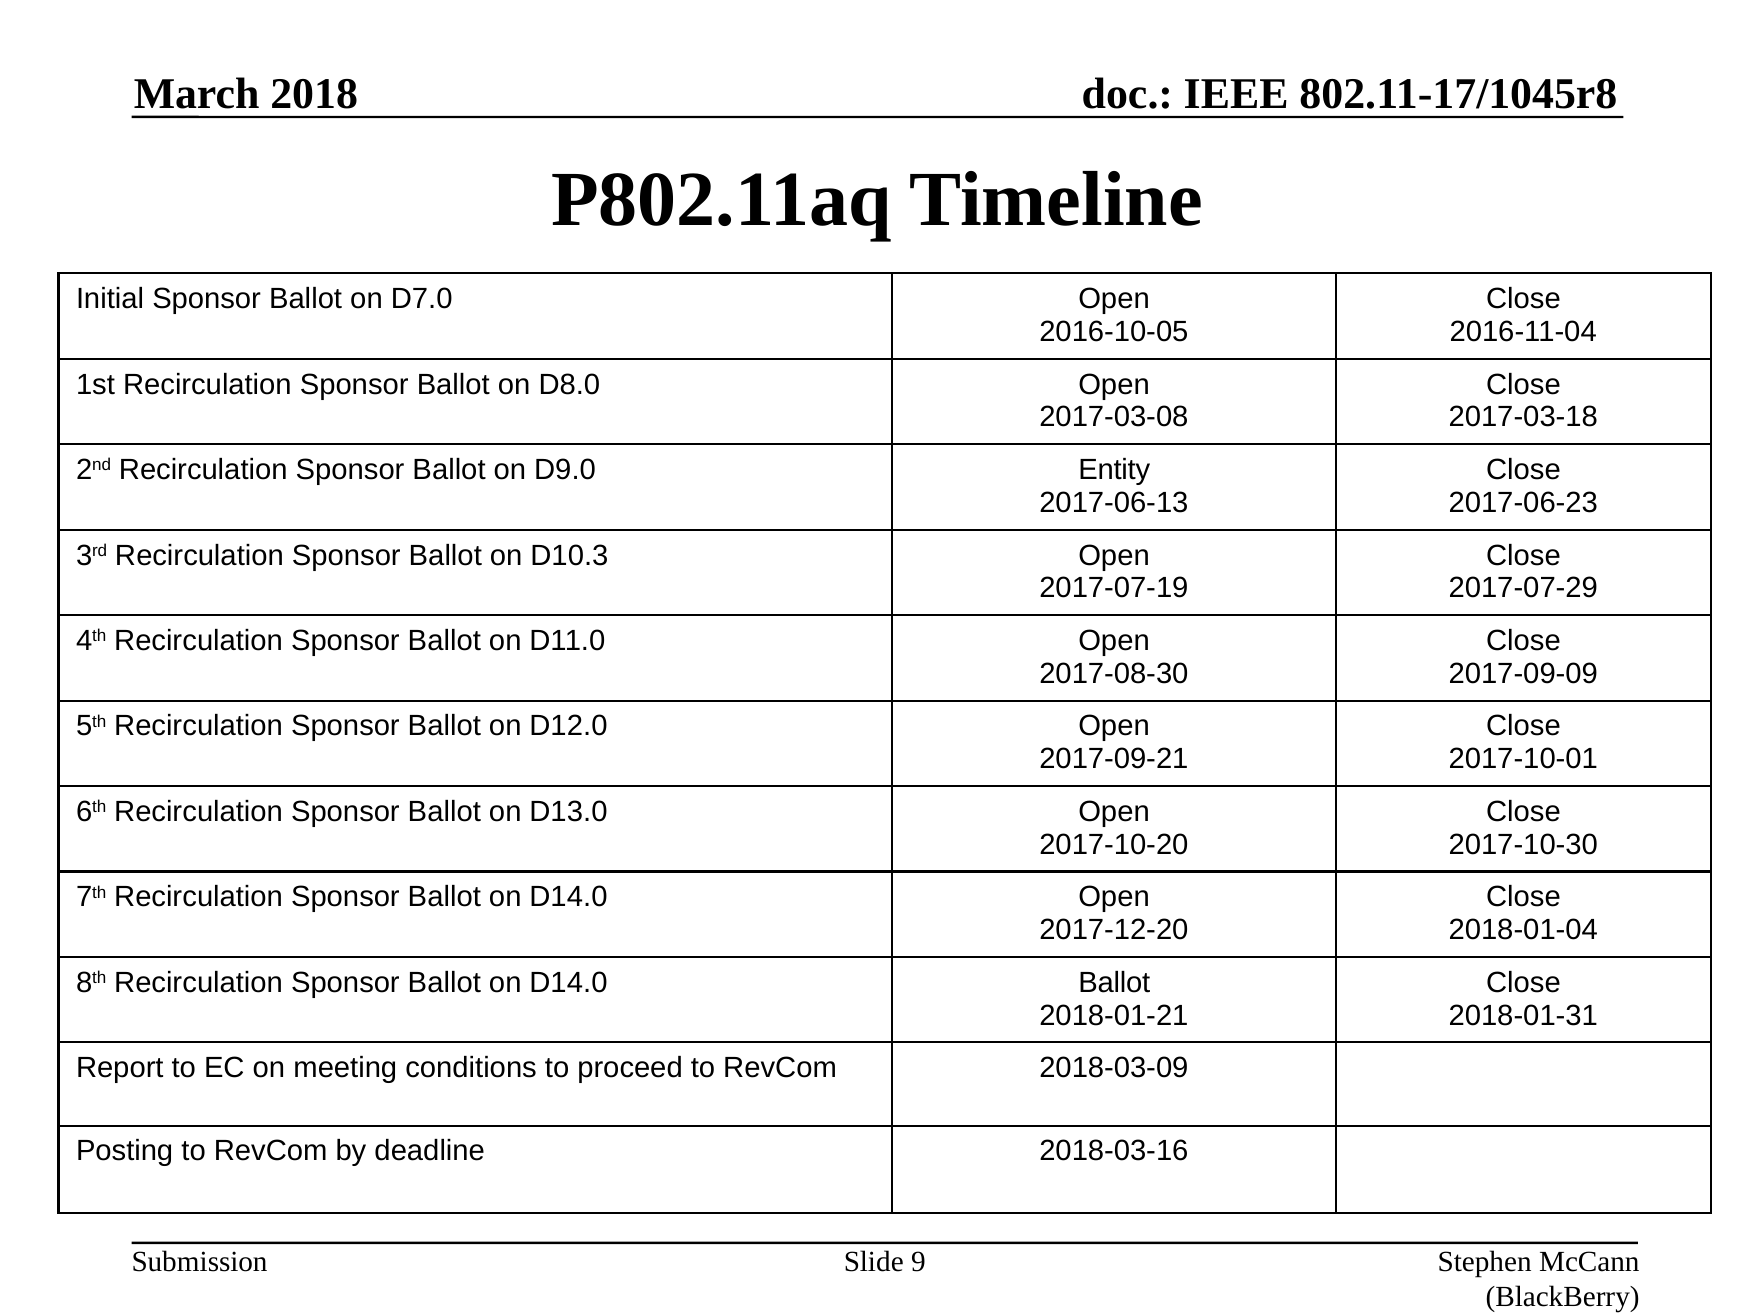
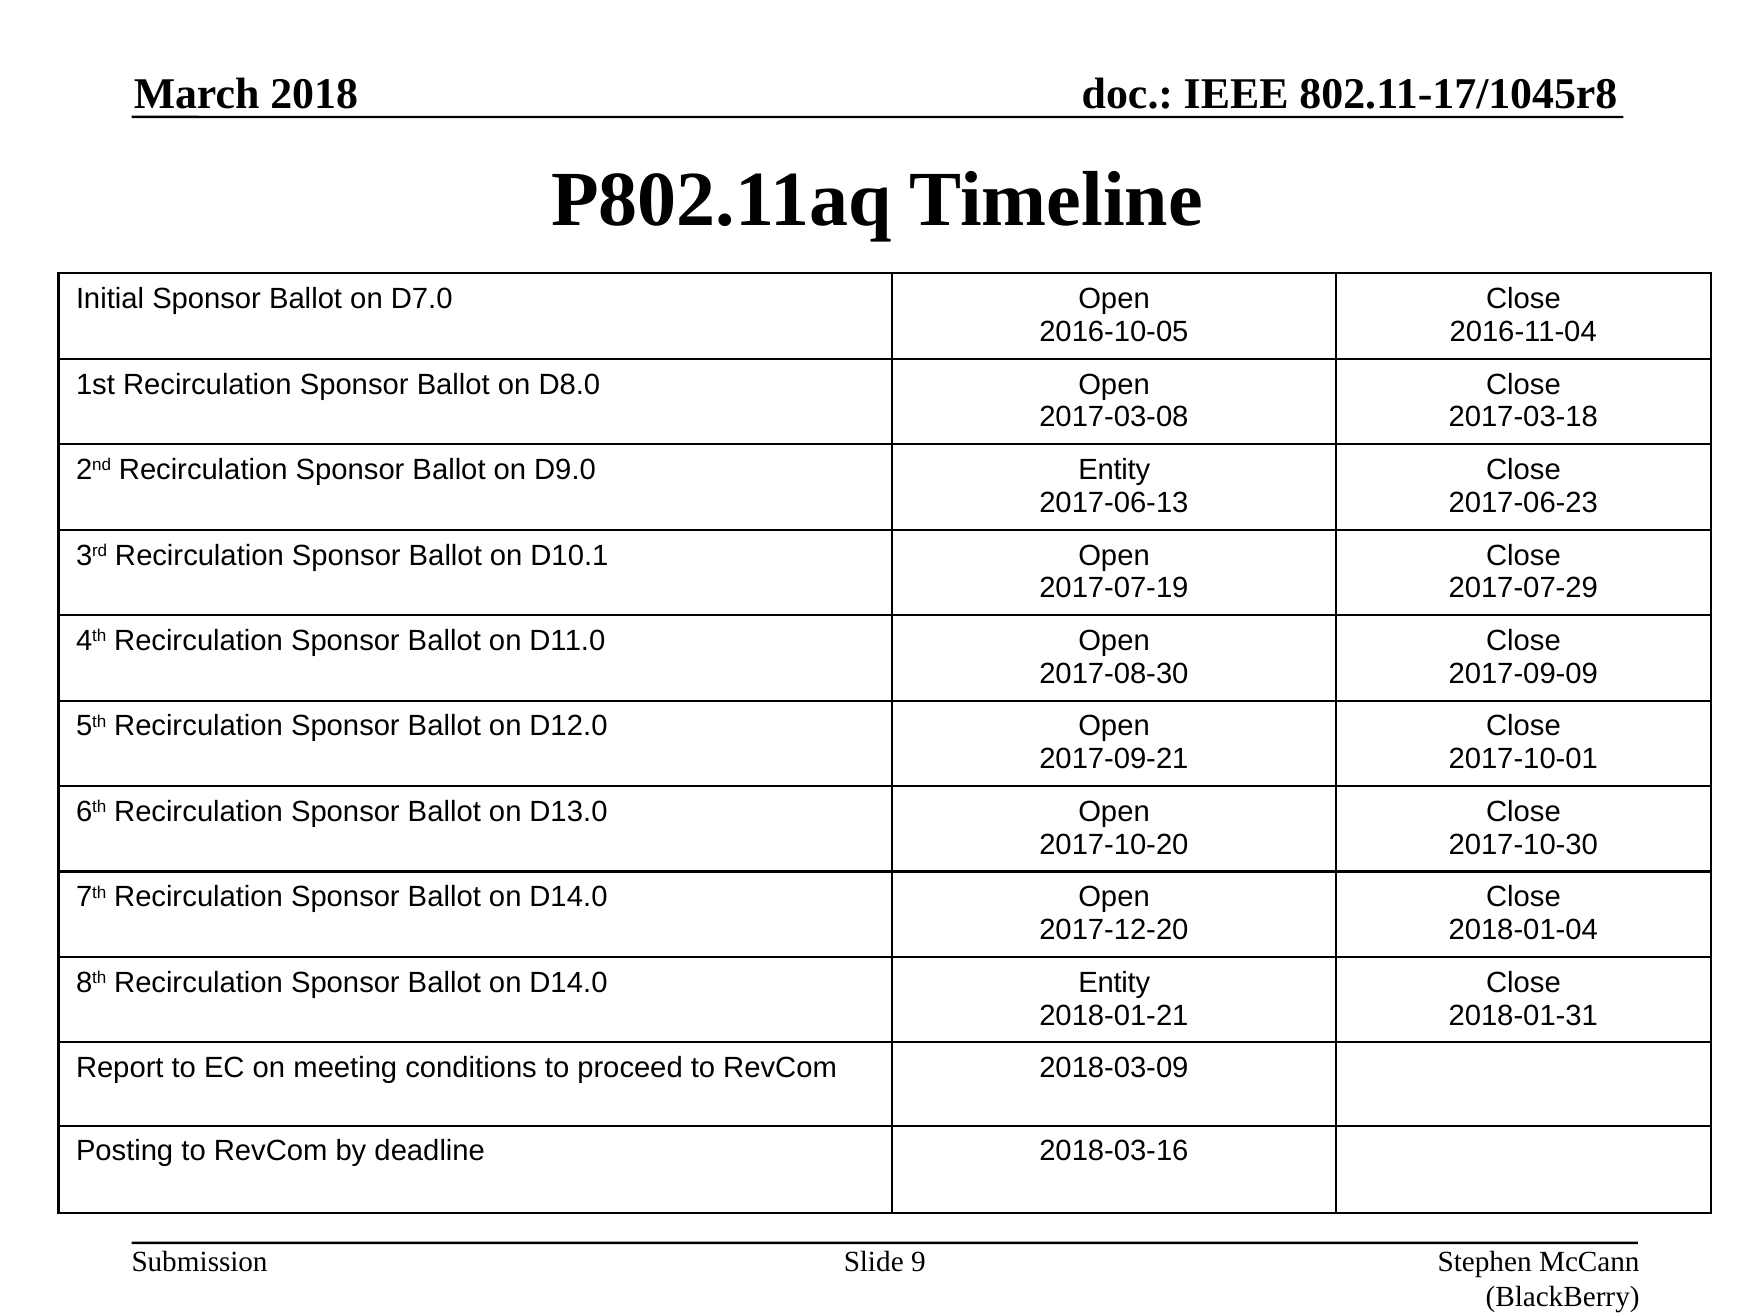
D10.3: D10.3 -> D10.1
D14.0 Ballot: Ballot -> Entity
